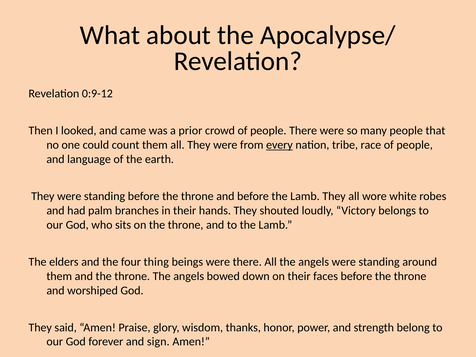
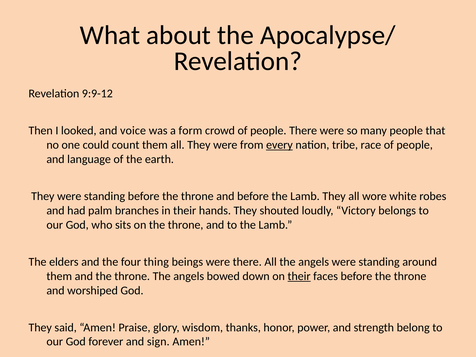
0:9-12: 0:9-12 -> 9:9-12
came: came -> voice
prior: prior -> form
their at (299, 276) underline: none -> present
